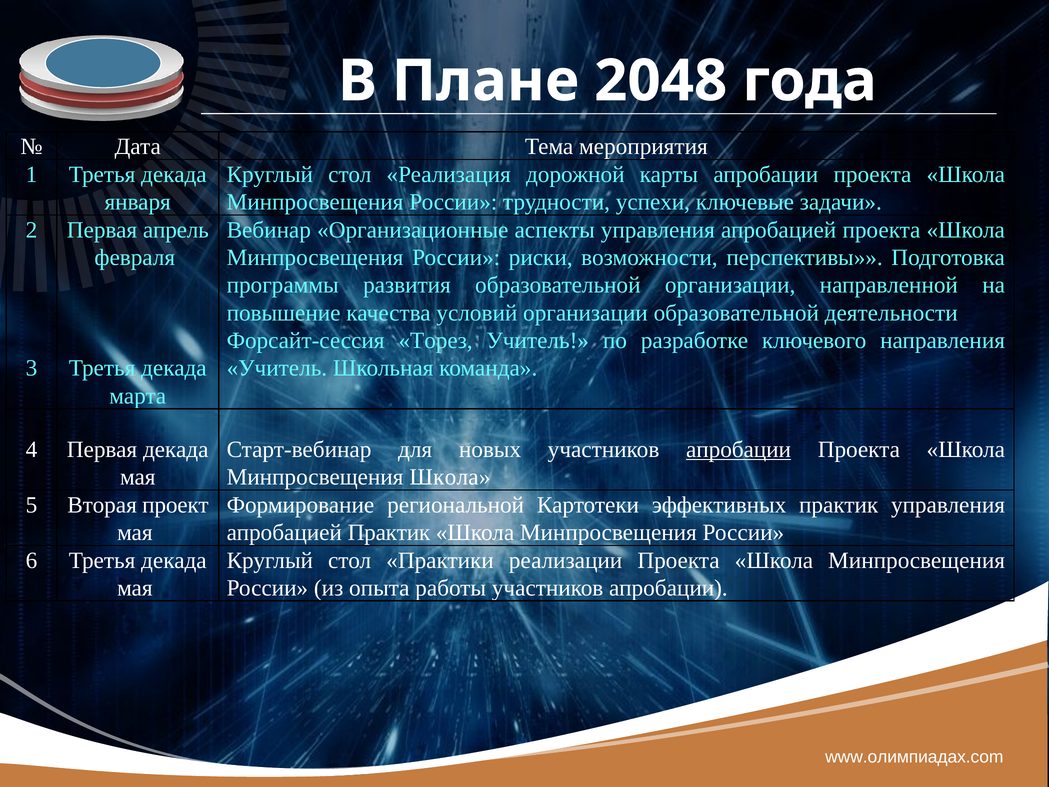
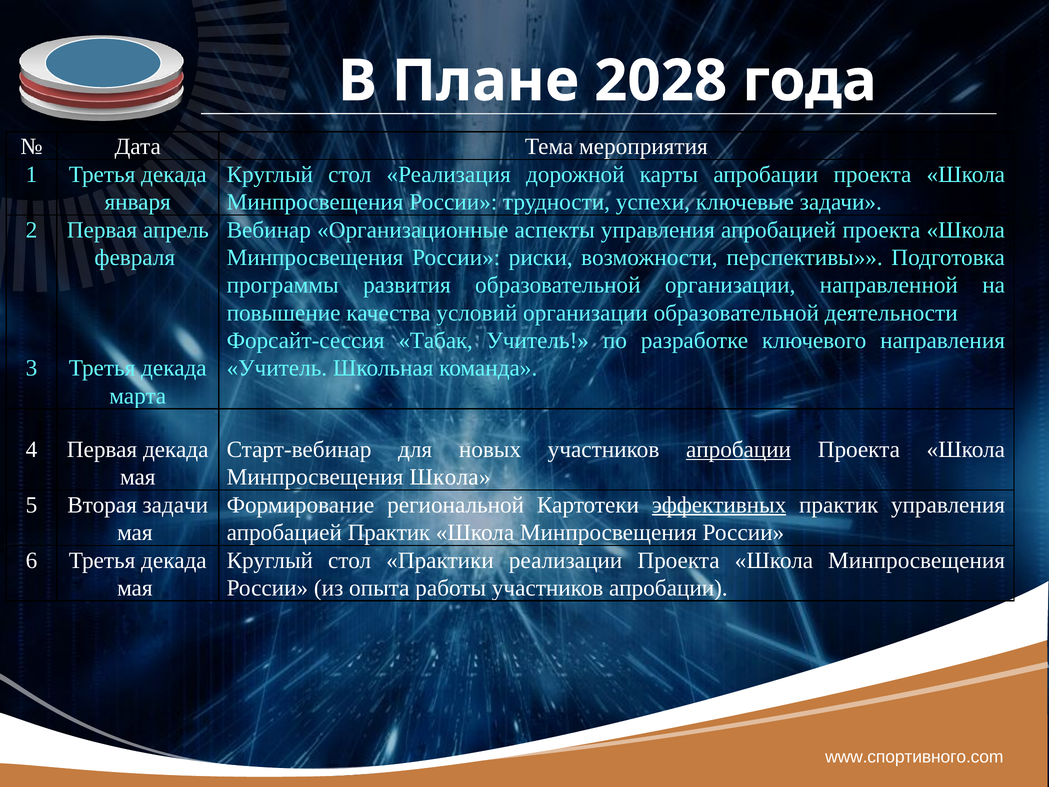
2048: 2048 -> 2028
Торез: Торез -> Табак
Вторая проект: проект -> задачи
эффективных underline: none -> present
www.олимпиадах.com: www.олимпиадах.com -> www.спортивного.com
